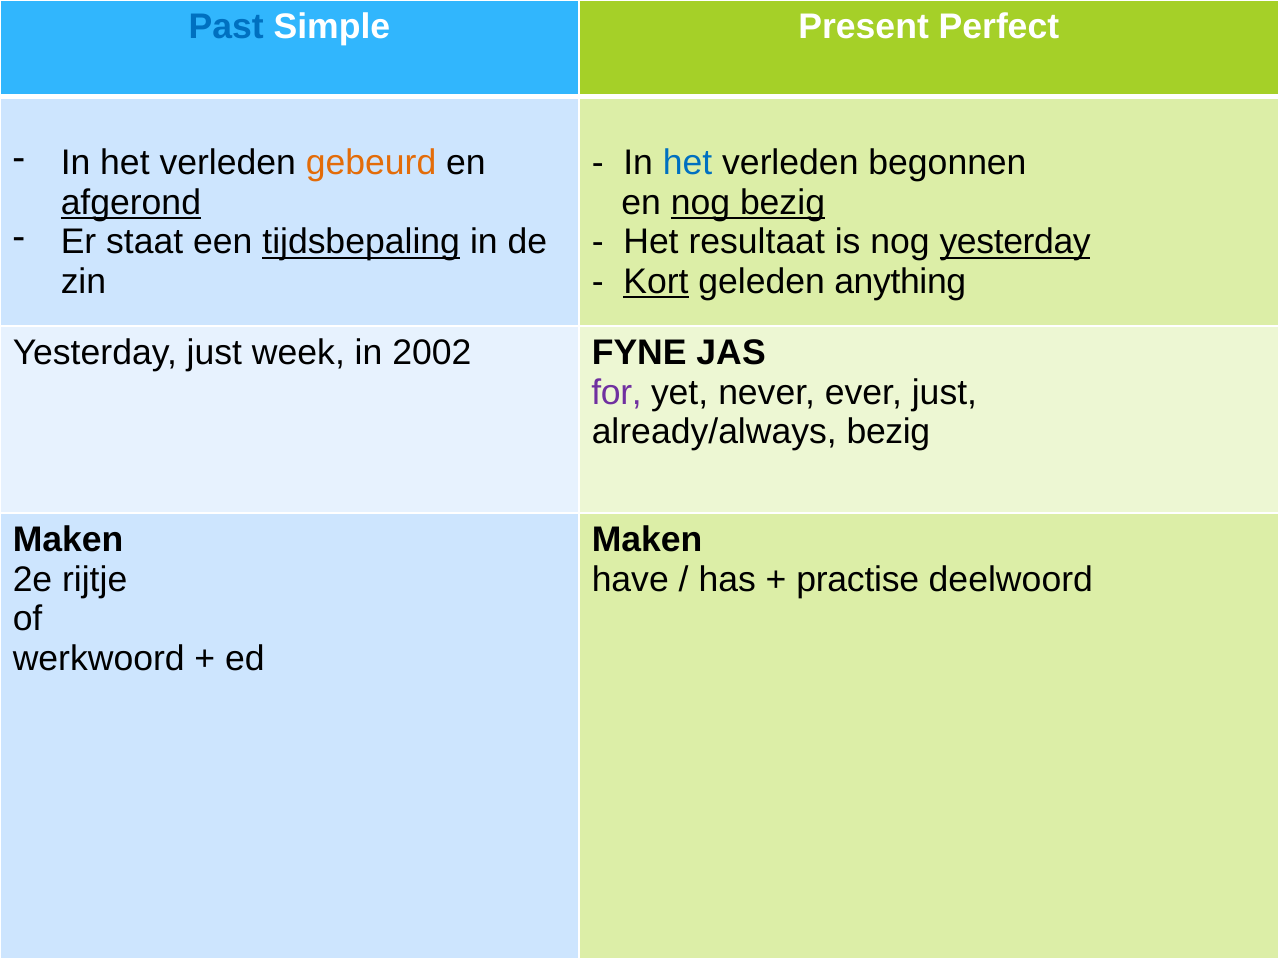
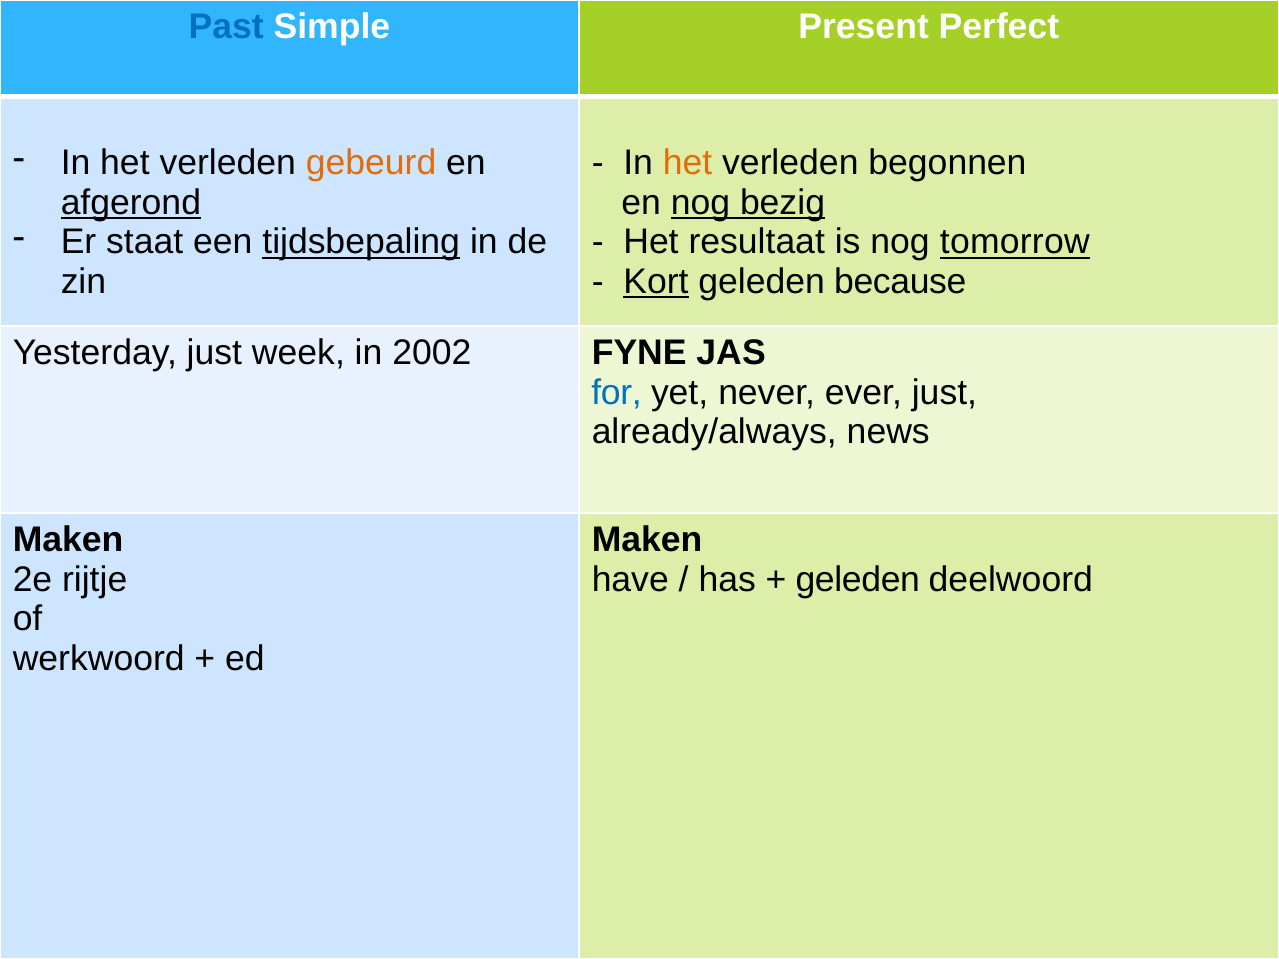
het at (688, 163) colour: blue -> orange
nog yesterday: yesterday -> tomorrow
anything: anything -> because
for colour: purple -> blue
already/always bezig: bezig -> news
practise at (858, 580): practise -> geleden
